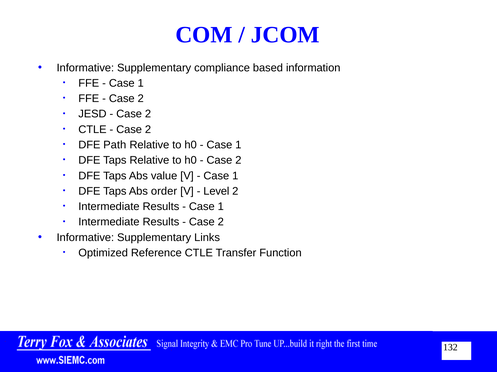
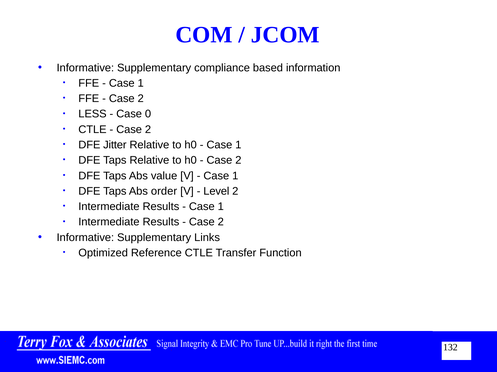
JESD: JESD -> LESS
2 at (148, 114): 2 -> 0
Path: Path -> Jitter
